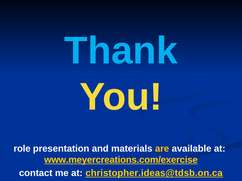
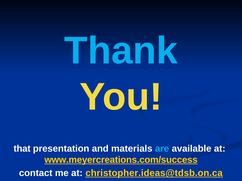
role: role -> that
are colour: yellow -> light blue
www.meyercreations.com/exercise: www.meyercreations.com/exercise -> www.meyercreations.com/success
